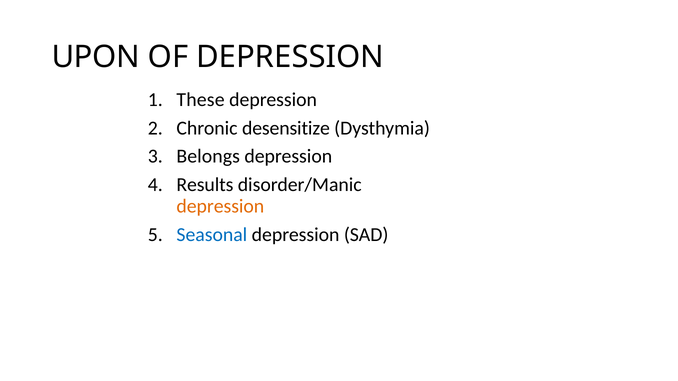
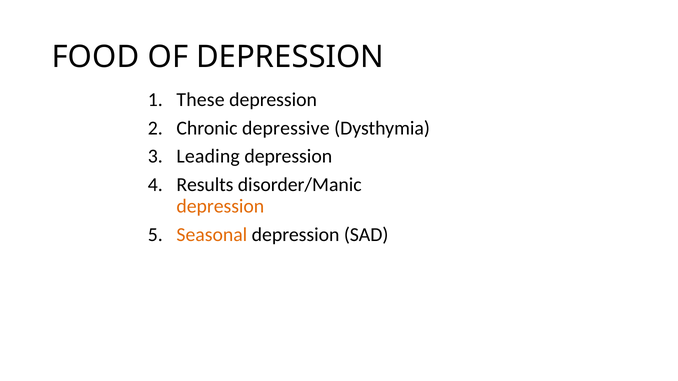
UPON: UPON -> FOOD
desensitize: desensitize -> depressive
Belongs: Belongs -> Leading
Seasonal colour: blue -> orange
